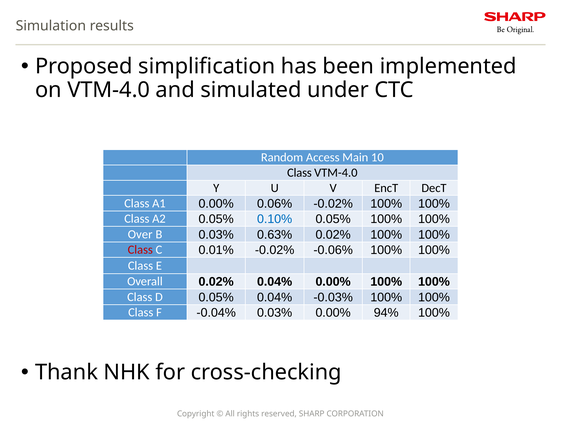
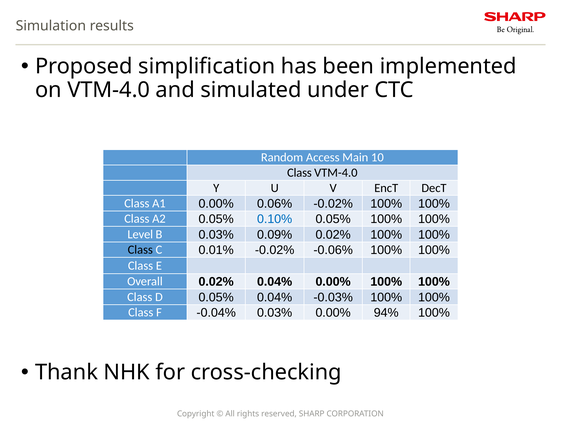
Over: Over -> Level
0.63%: 0.63% -> 0.09%
Class at (140, 250) colour: red -> black
